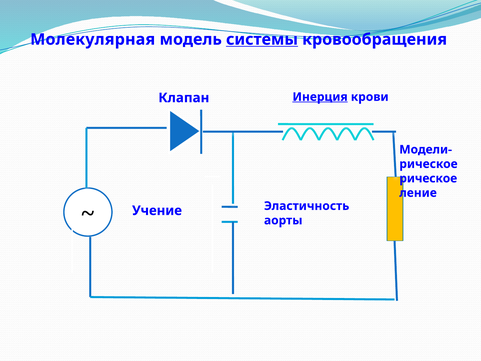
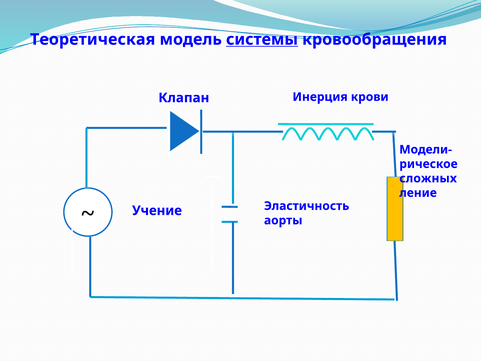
Молекулярная: Молекулярная -> Теоретическая
Инерция underline: present -> none
рическое at (428, 178): рическое -> сложных
